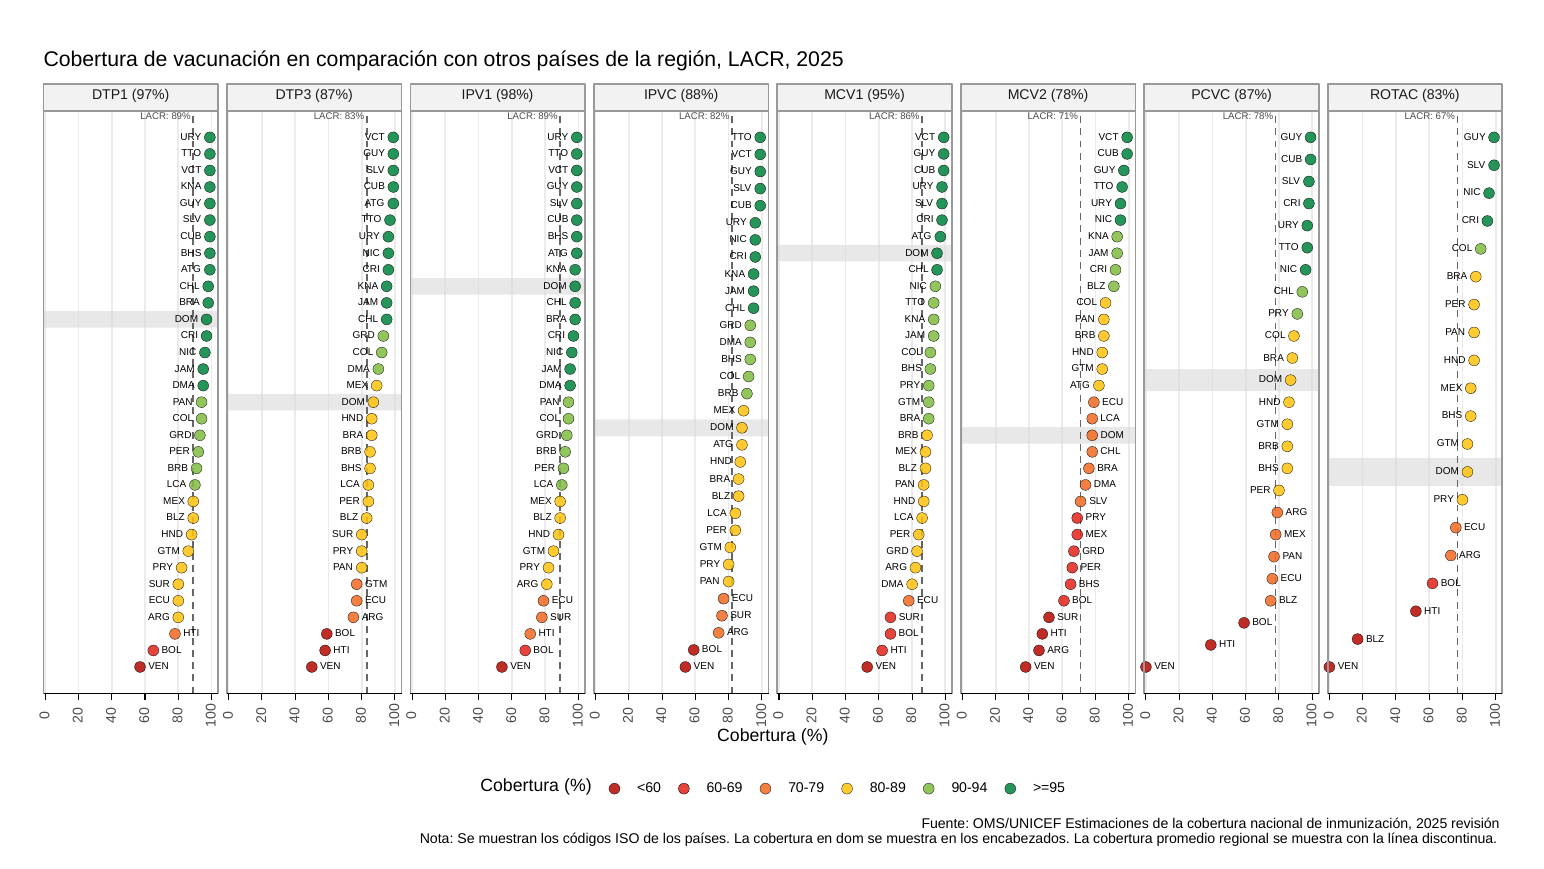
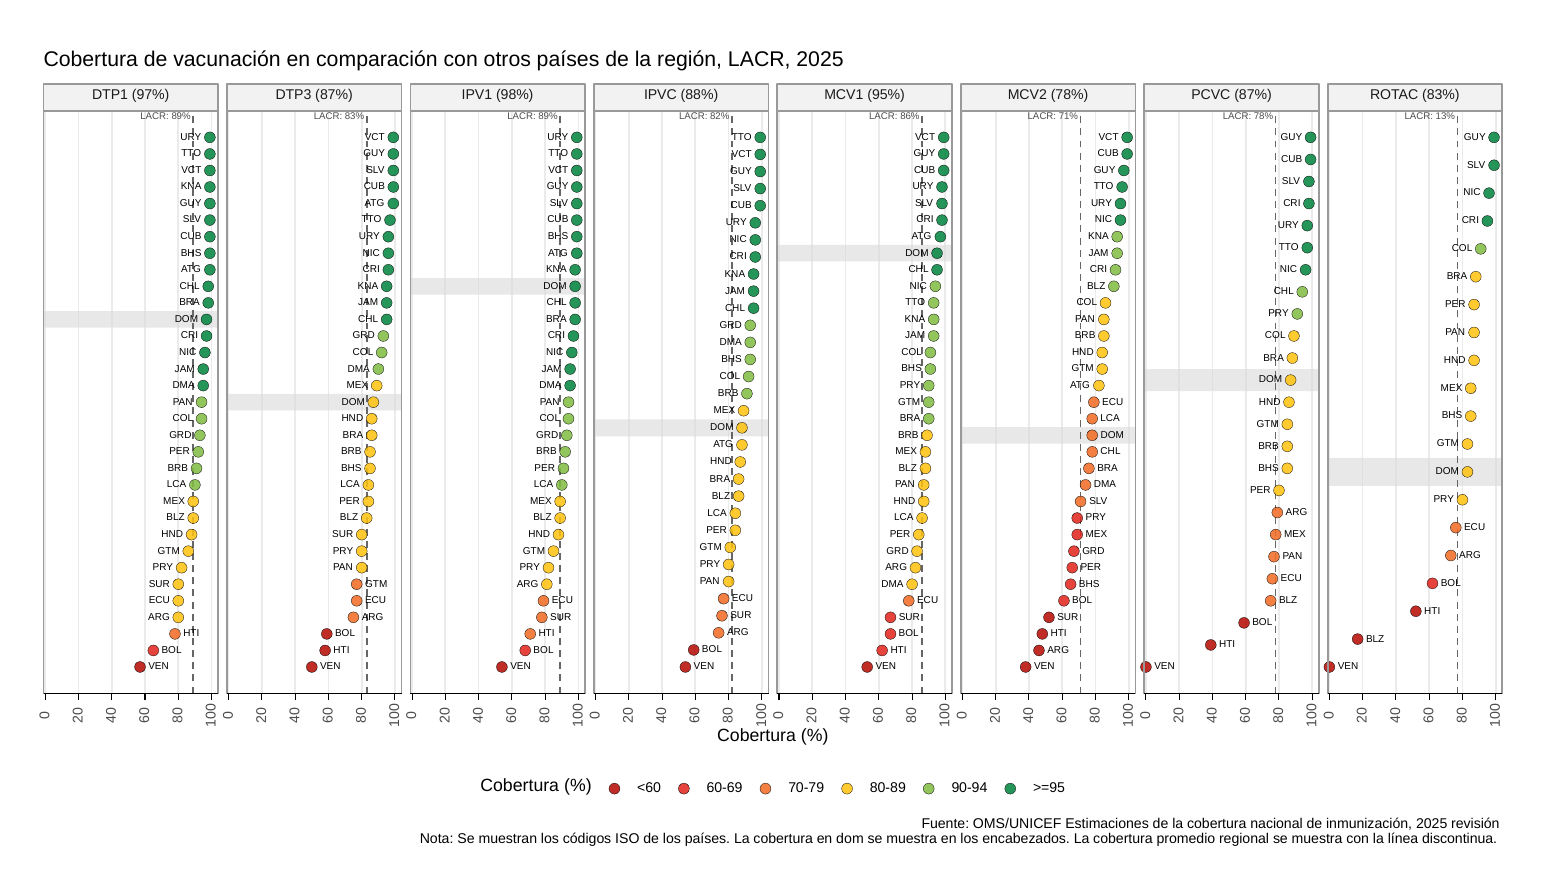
67%: 67% -> 13%
